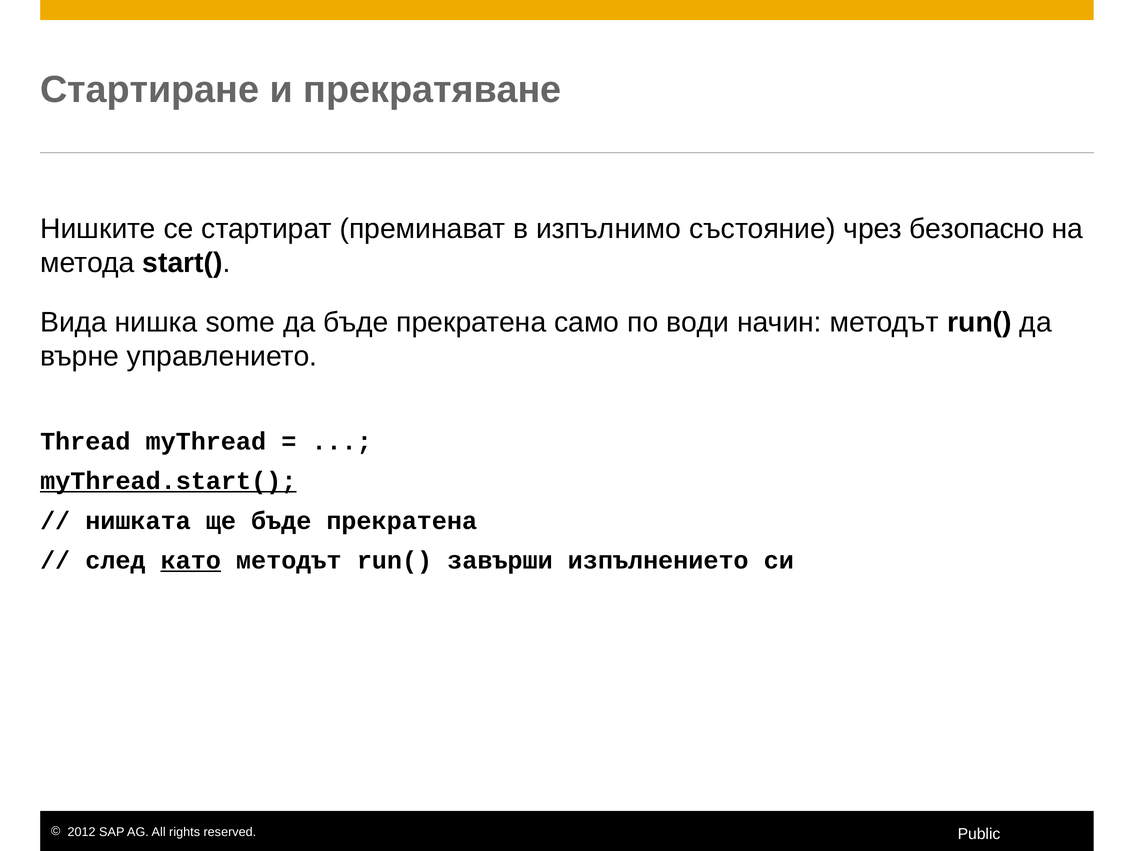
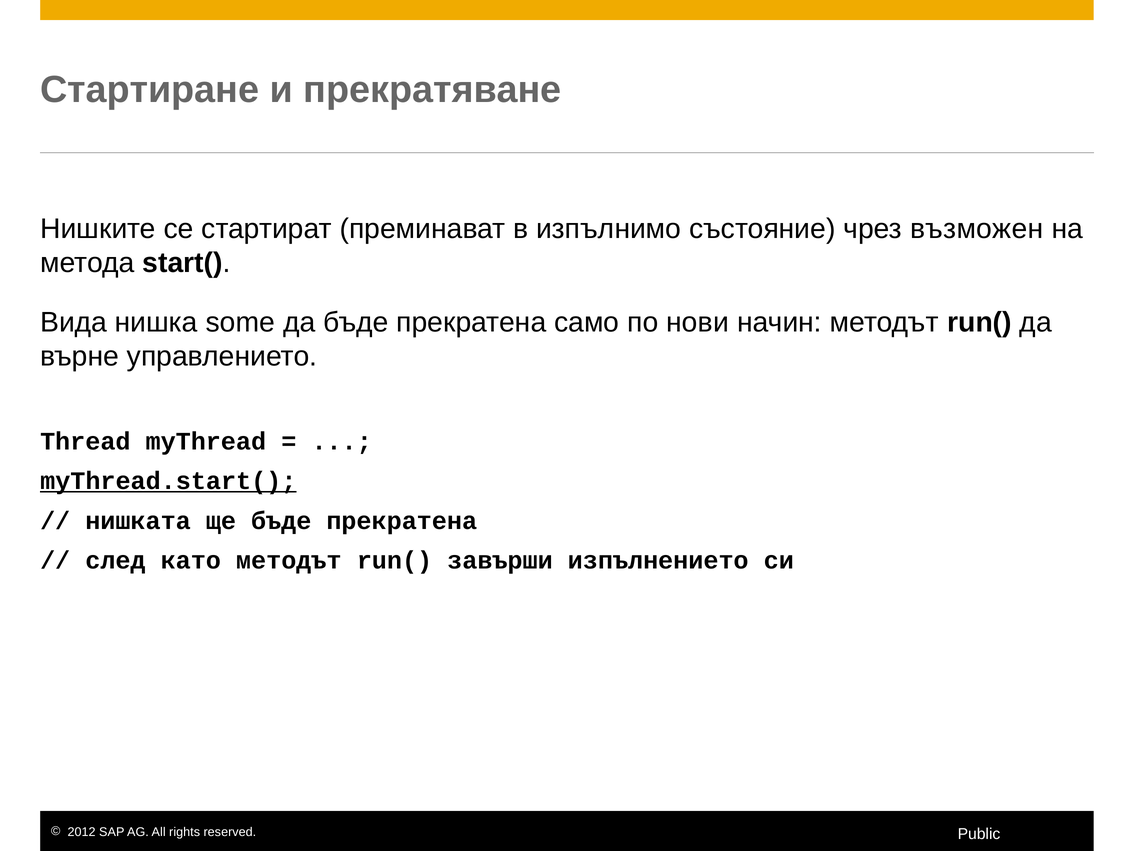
безопасно: безопасно -> възможен
води: води -> нови
като underline: present -> none
